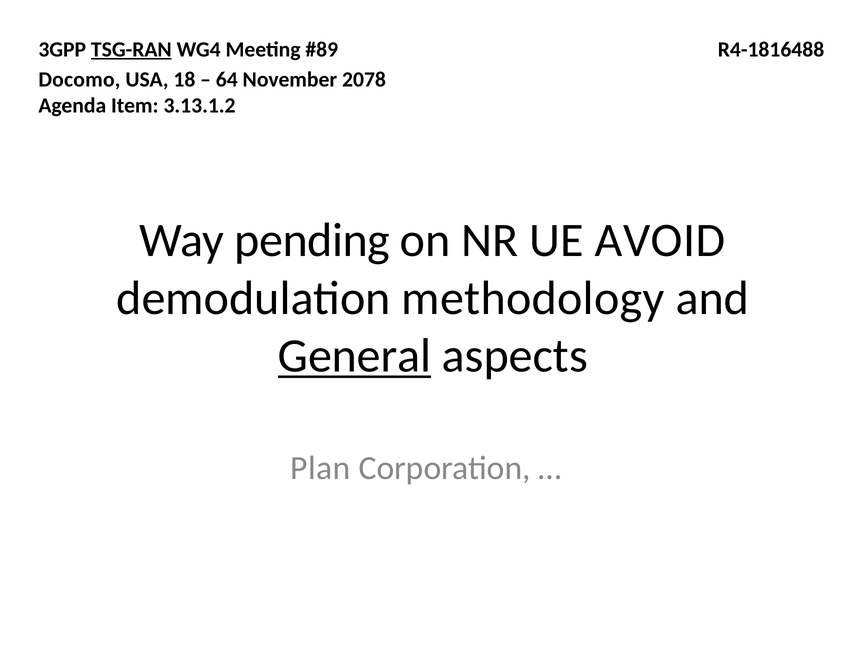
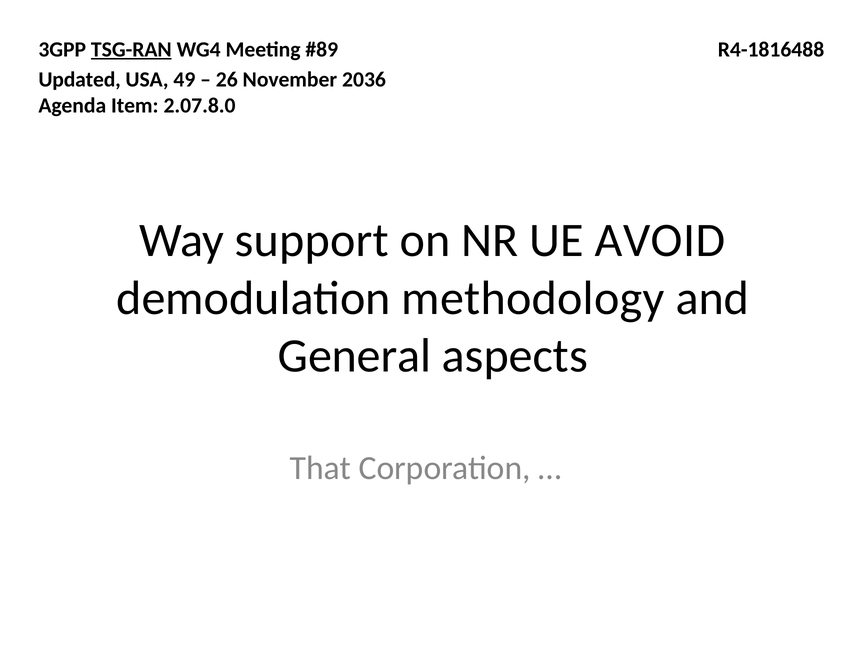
Docomo: Docomo -> Updated
18: 18 -> 49
64: 64 -> 26
2078: 2078 -> 2036
3.13.1.2: 3.13.1.2 -> 2.07.8.0
pending: pending -> support
General underline: present -> none
Plan: Plan -> That
